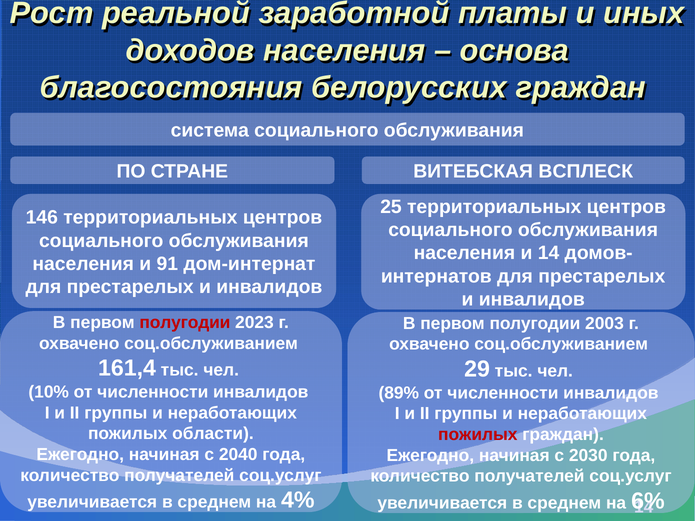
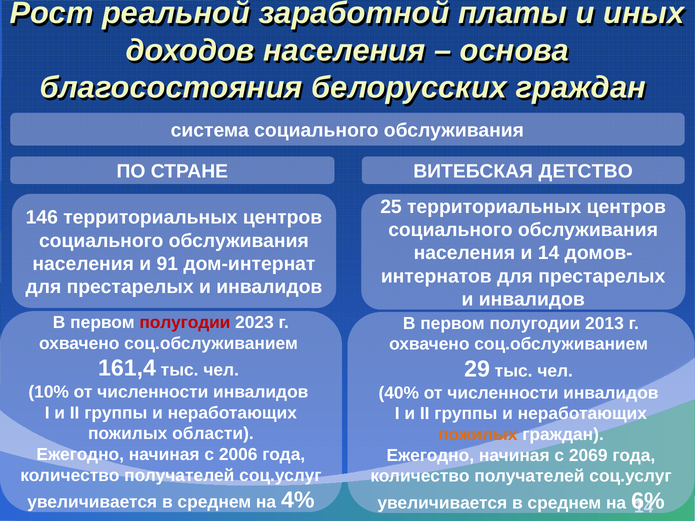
ВСПЛЕСК: ВСПЛЕСК -> ДЕТСТВО
2003: 2003 -> 2013
89%: 89% -> 40%
пожилых at (478, 435) colour: red -> orange
2040: 2040 -> 2006
2030: 2030 -> 2069
